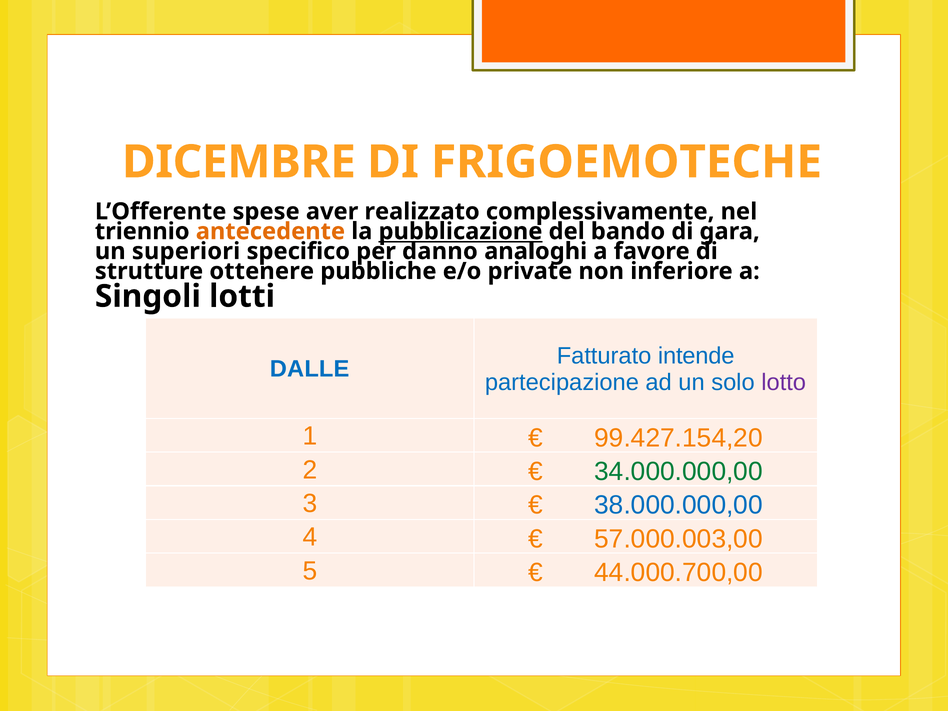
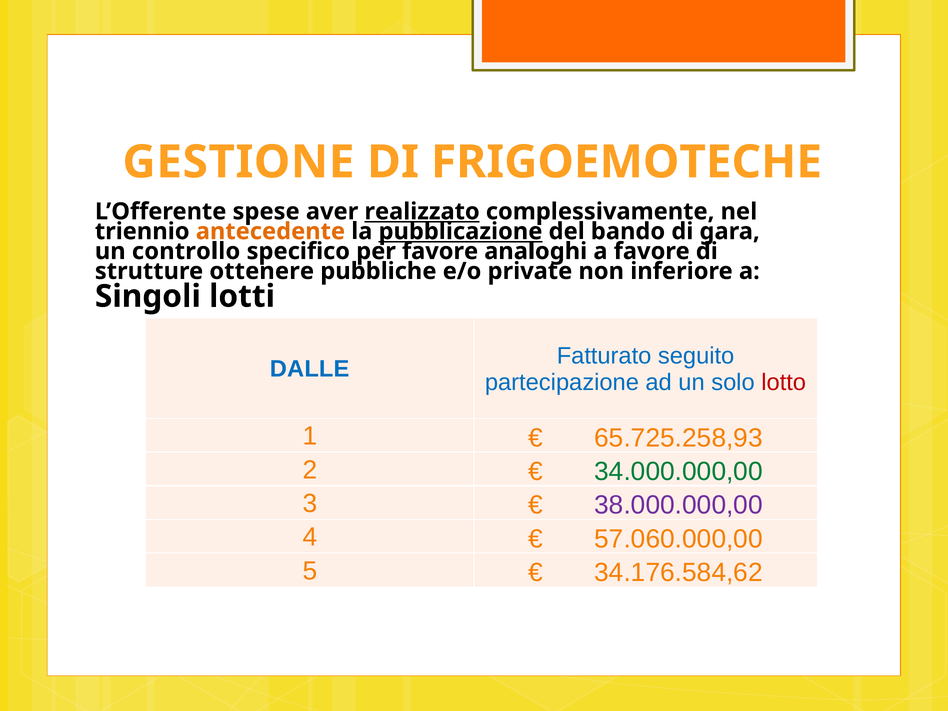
DICEMBRE: DICEMBRE -> GESTIONE
realizzato underline: none -> present
superiori: superiori -> controllo
per danno: danno -> favore
intende: intende -> seguito
lotto colour: purple -> red
99.427.154,20: 99.427.154,20 -> 65.725.258,93
38.000.000,00 colour: blue -> purple
57.000.003,00: 57.000.003,00 -> 57.060.000,00
44.000.700,00: 44.000.700,00 -> 34.176.584,62
